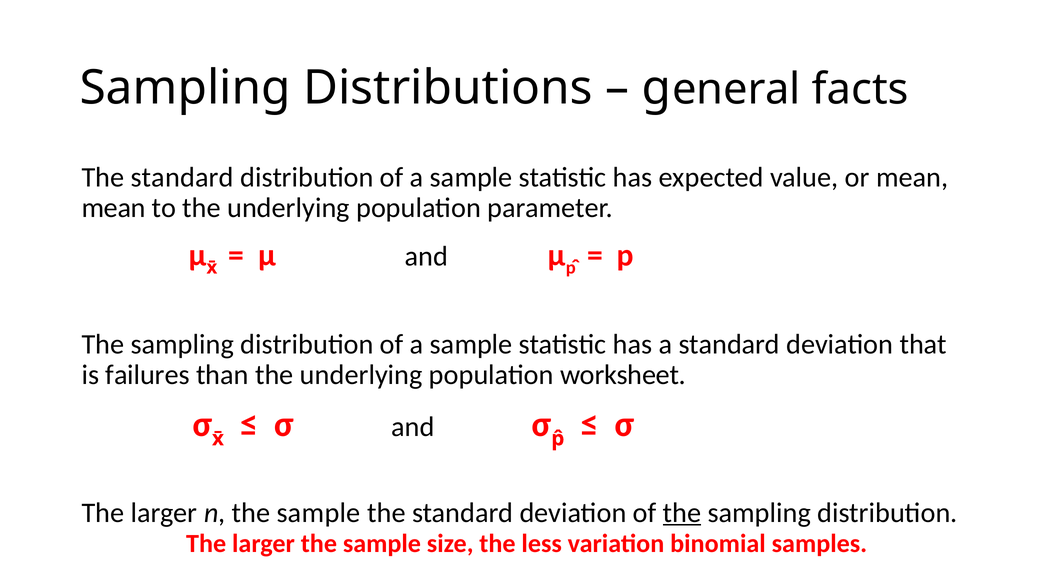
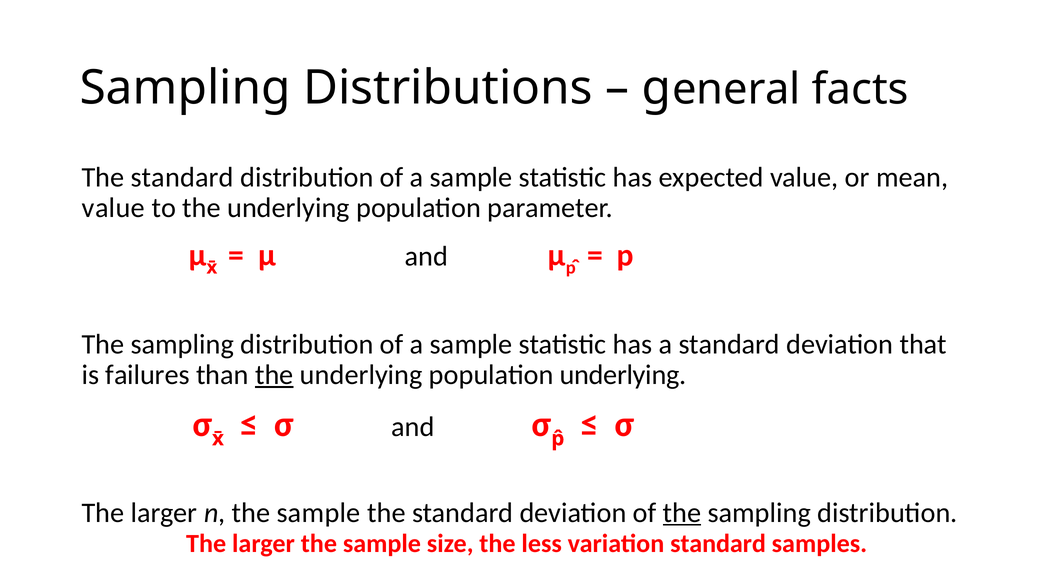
mean at (114, 208): mean -> value
the at (274, 375) underline: none -> present
population worksheet: worksheet -> underlying
variation binomial: binomial -> standard
